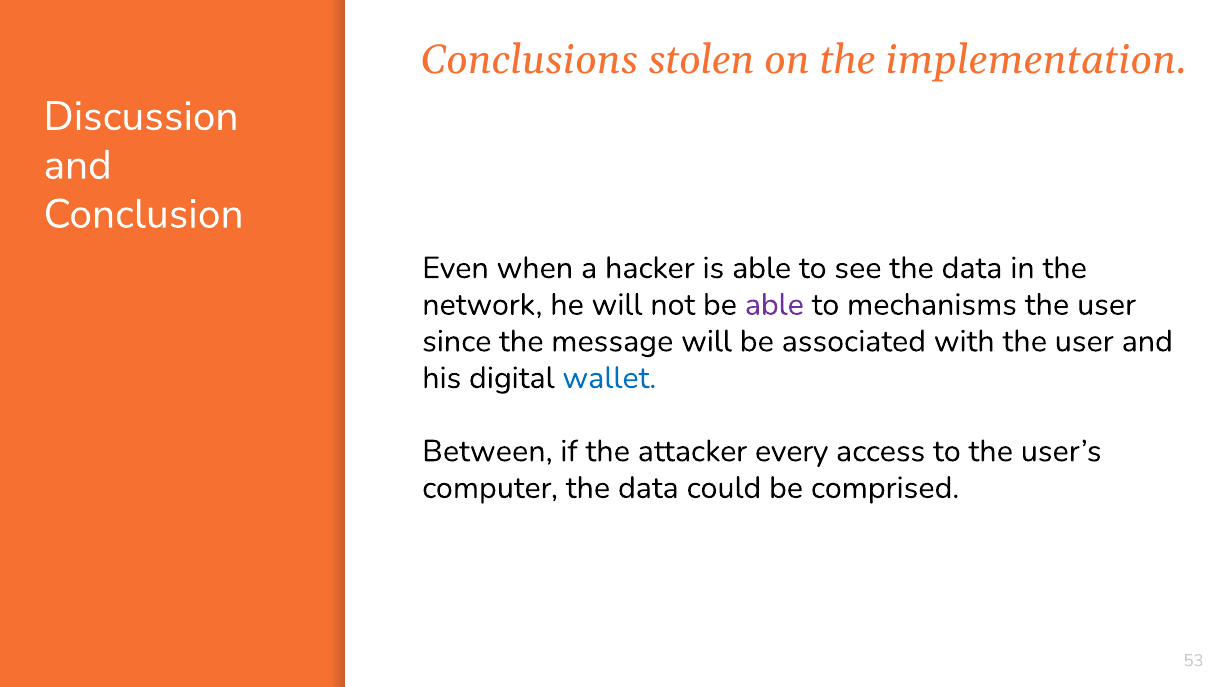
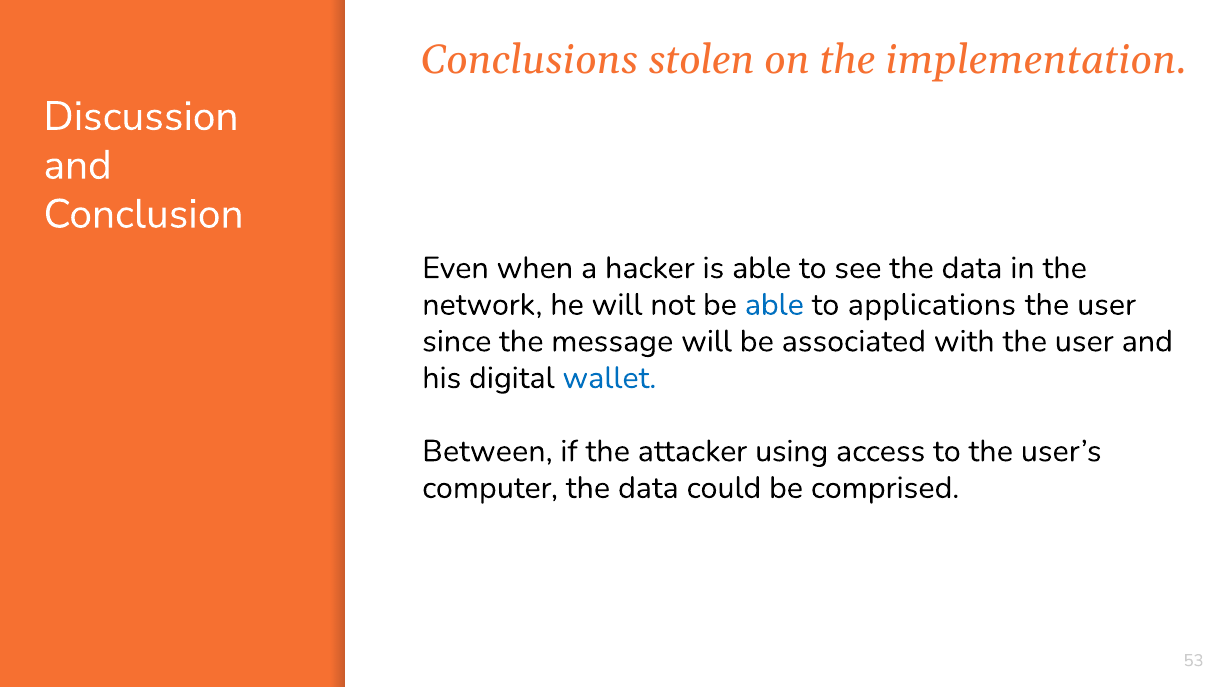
able at (774, 305) colour: purple -> blue
mechanisms: mechanisms -> applications
every: every -> using
